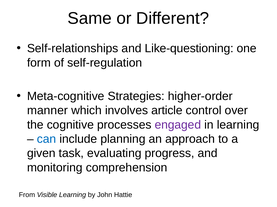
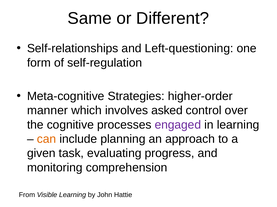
Like-questioning: Like-questioning -> Left-questioning
article: article -> asked
can colour: blue -> orange
